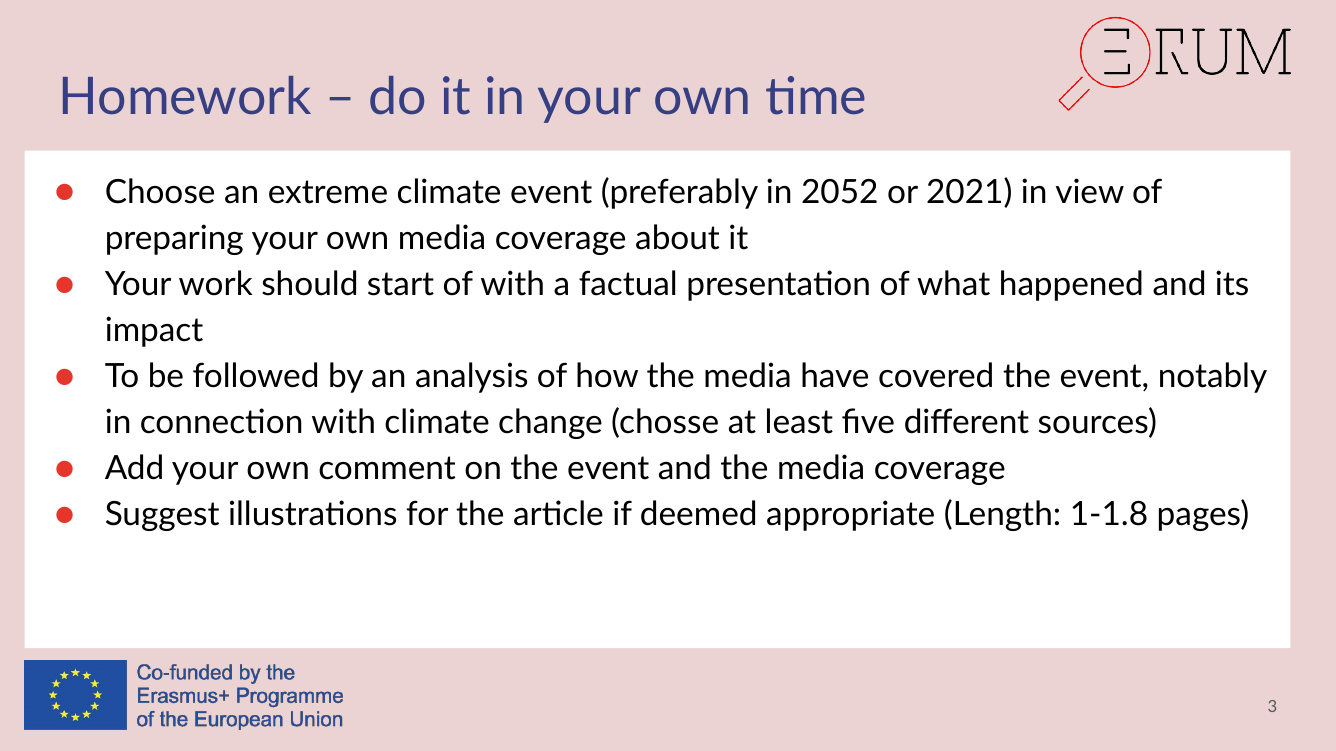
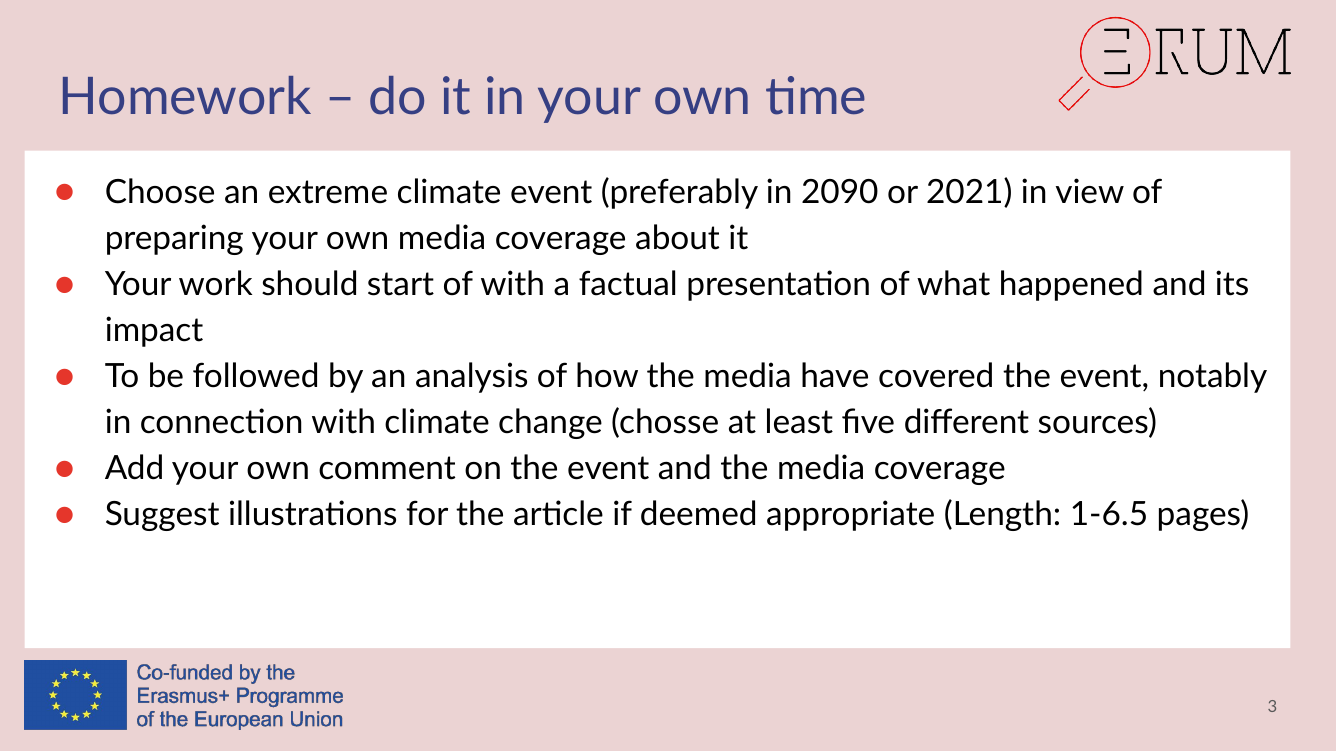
2052: 2052 -> 2090
1-1.8: 1-1.8 -> 1-6.5
